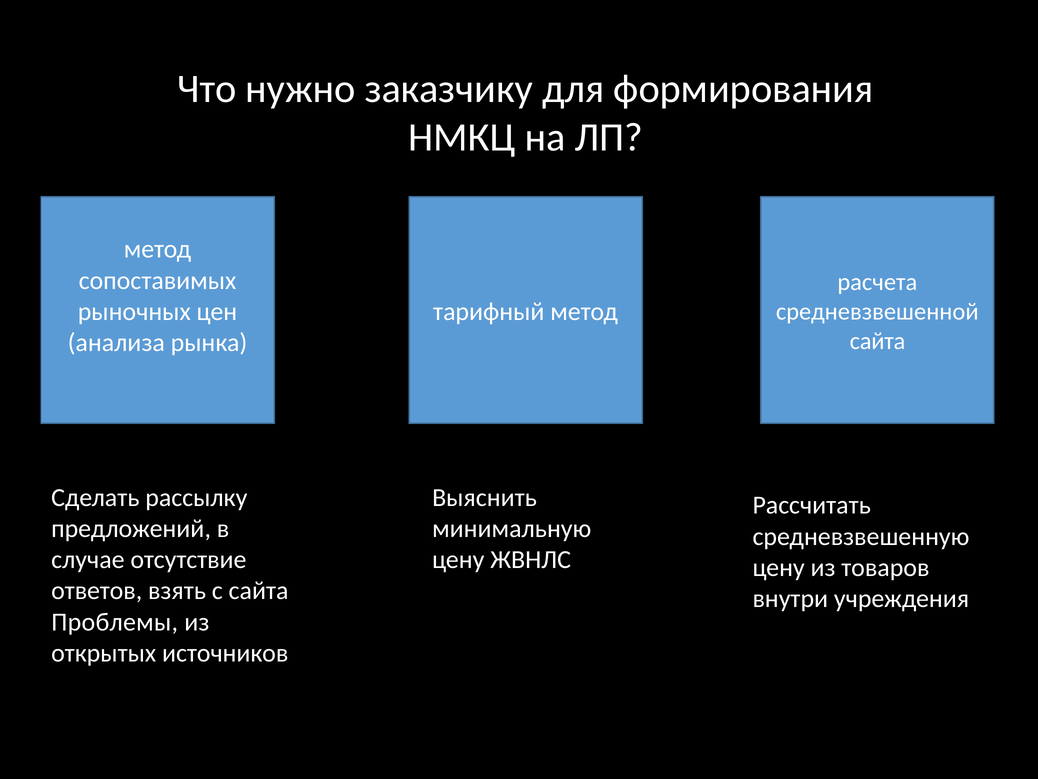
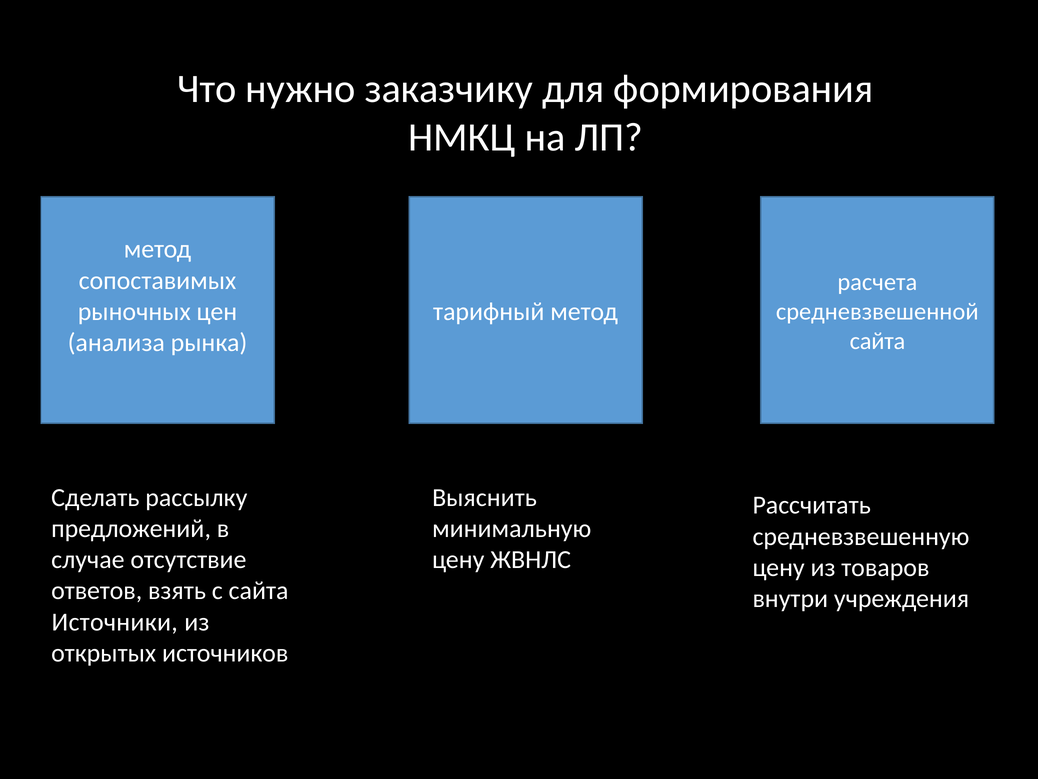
Проблемы: Проблемы -> Источники
